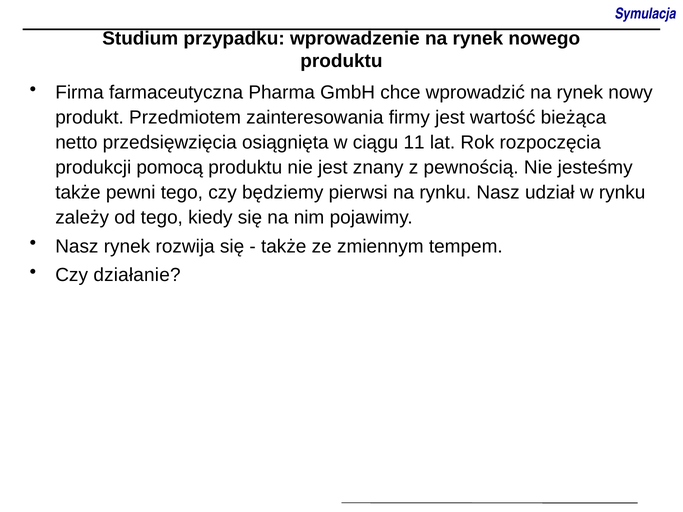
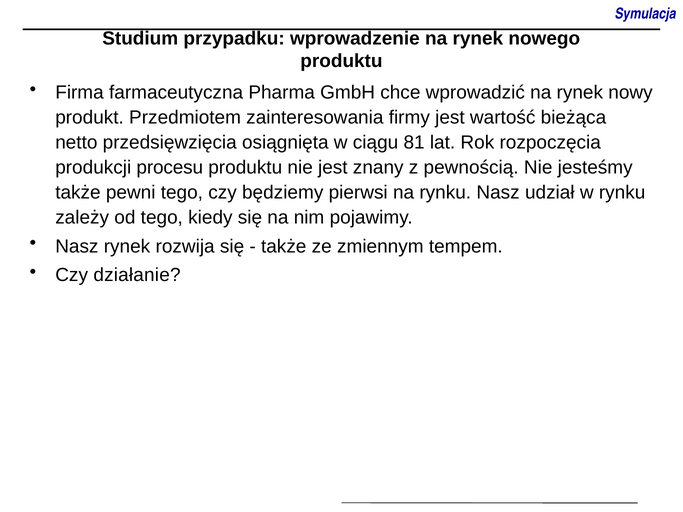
11: 11 -> 81
pomocą: pomocą -> procesu
